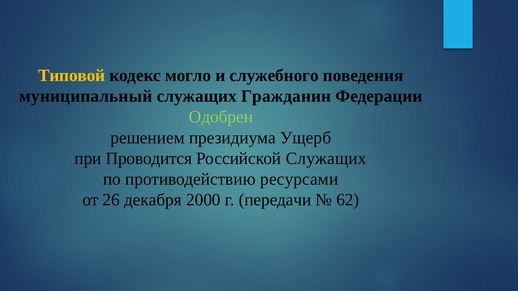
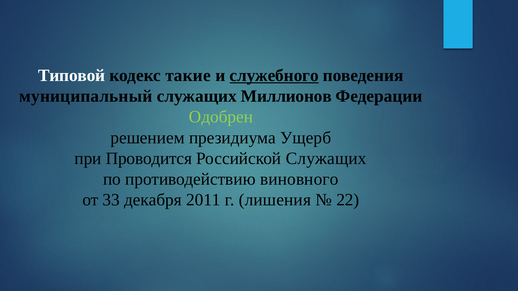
Типовой colour: yellow -> white
могло: могло -> такие
служебного underline: none -> present
Гражданин: Гражданин -> Миллионов
ресурсами: ресурсами -> виновного
26: 26 -> 33
2000: 2000 -> 2011
передачи: передачи -> лишения
62: 62 -> 22
